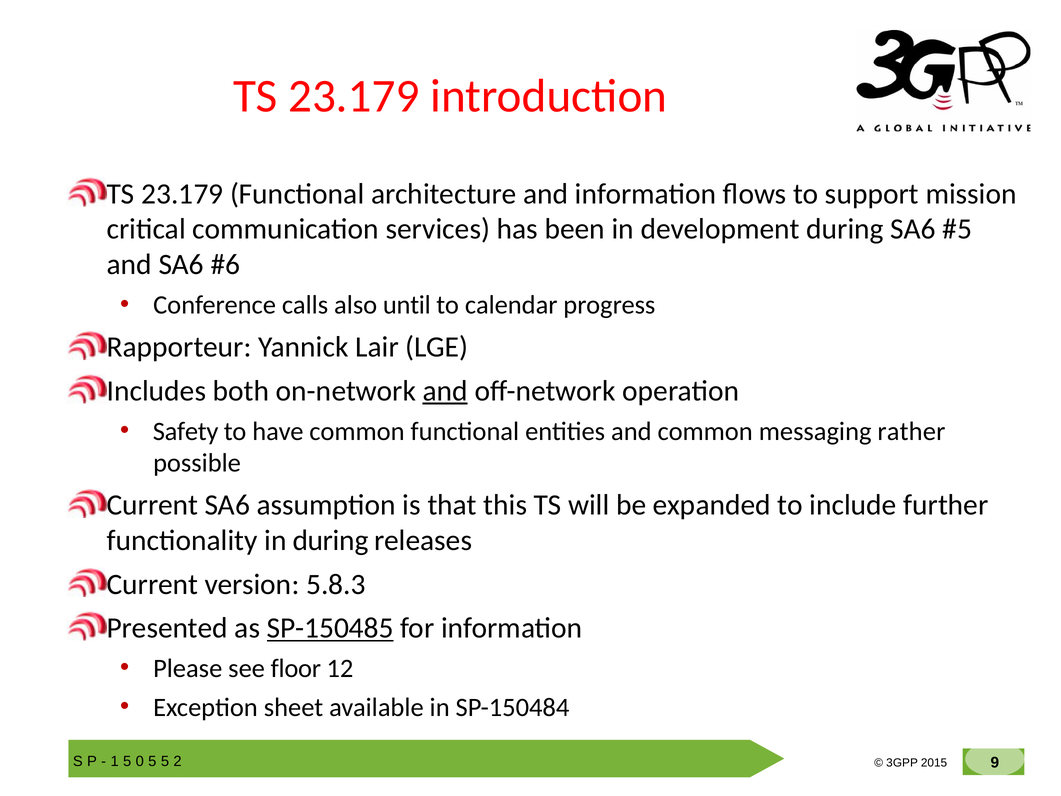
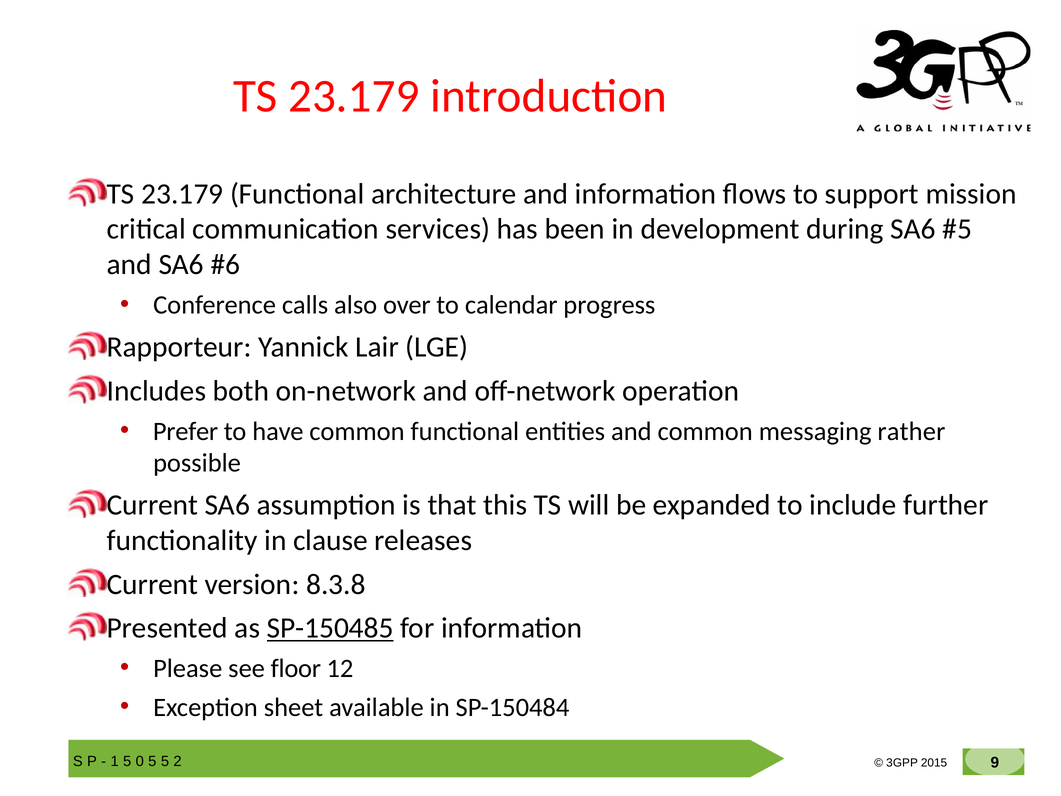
until: until -> over
and at (445, 391) underline: present -> none
Safety: Safety -> Prefer
in during: during -> clause
5.8.3: 5.8.3 -> 8.3.8
